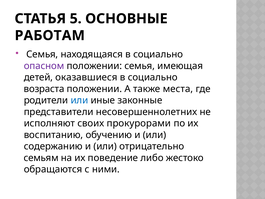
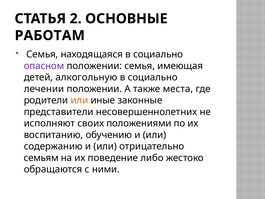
5: 5 -> 2
оказавшиеся: оказавшиеся -> алкогольную
возраста: возраста -> лечении
или at (79, 100) colour: blue -> orange
прокурорами: прокурорами -> положениями
